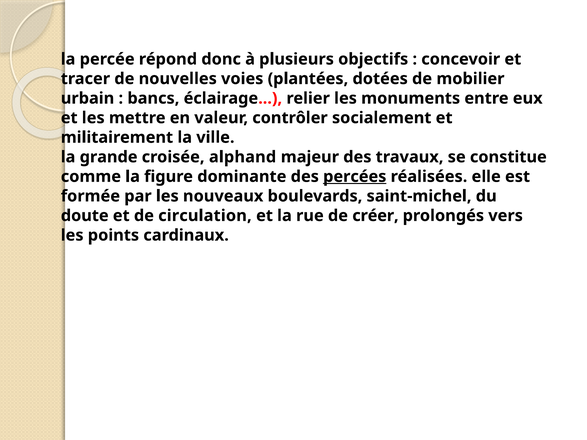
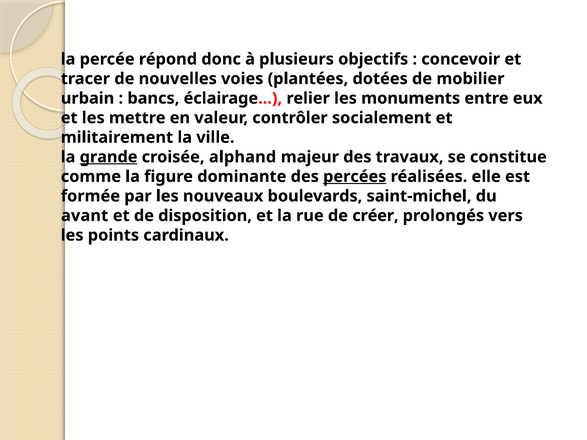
grande underline: none -> present
doute: doute -> avant
circulation: circulation -> disposition
